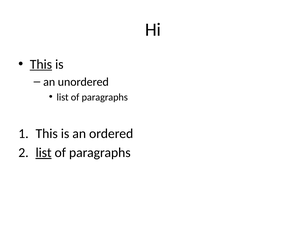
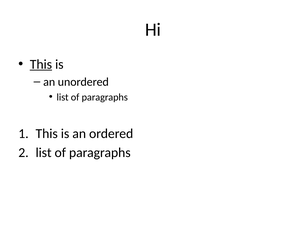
list at (44, 152) underline: present -> none
